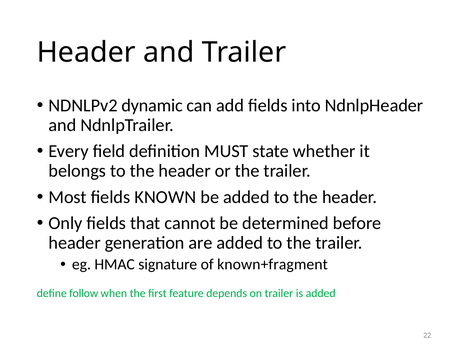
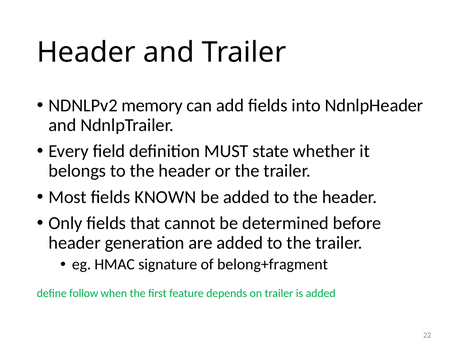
dynamic: dynamic -> memory
known+fragment: known+fragment -> belong+fragment
